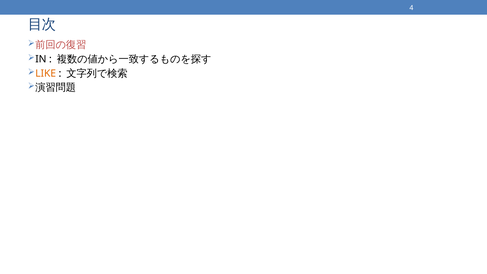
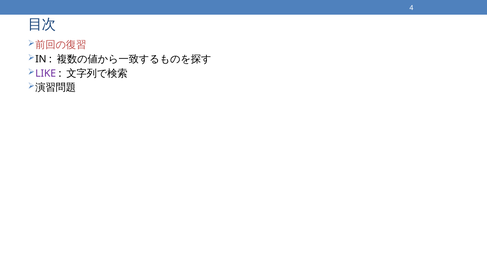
LIKE colour: orange -> purple
